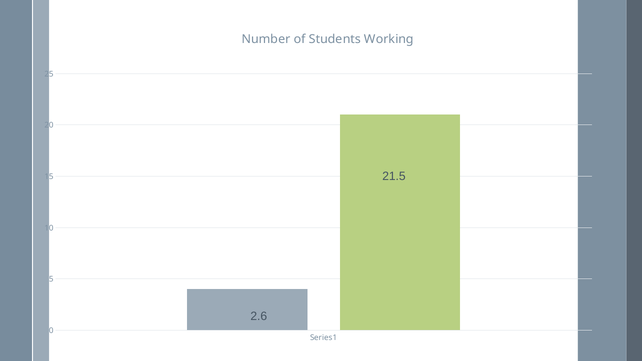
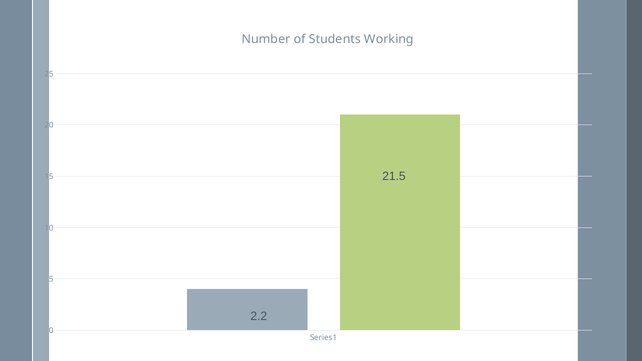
2.6: 2.6 -> 2.2
